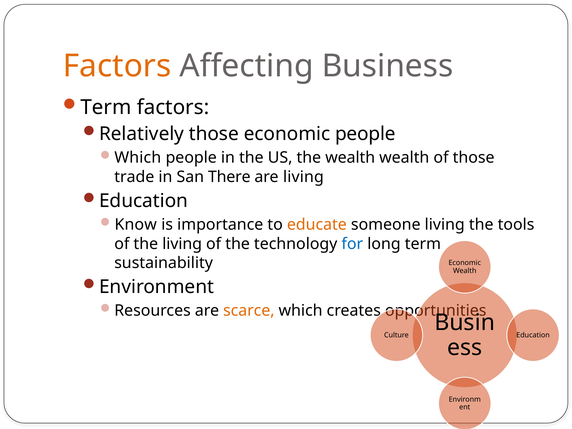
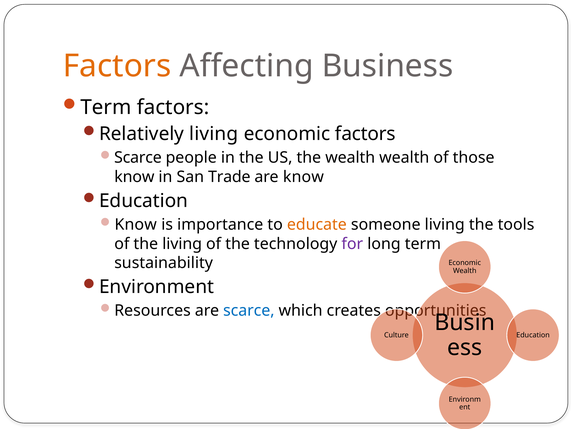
Relatively those: those -> living
economic people: people -> factors
Which at (138, 158): Which -> Scarce
trade at (134, 177): trade -> know
There: There -> Trade
are living: living -> know
for colour: blue -> purple
scarce at (249, 311) colour: orange -> blue
